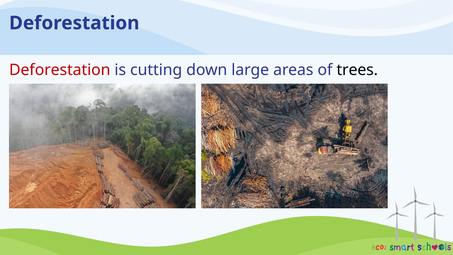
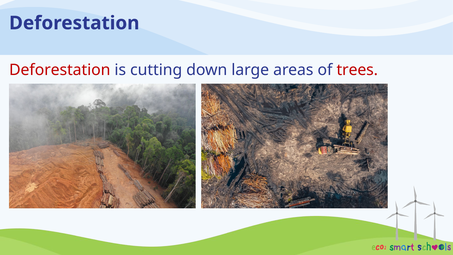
trees colour: black -> red
